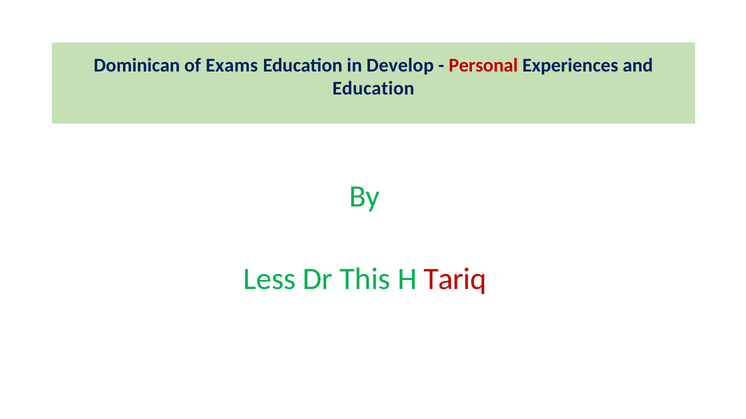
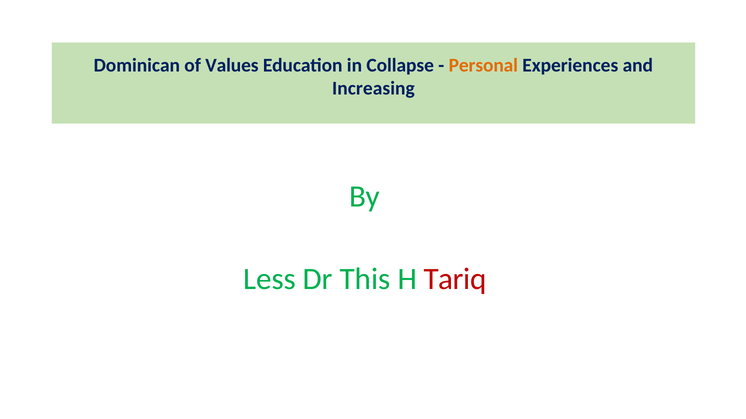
Exams: Exams -> Values
Develop: Develop -> Collapse
Personal colour: red -> orange
Education at (373, 88): Education -> Increasing
